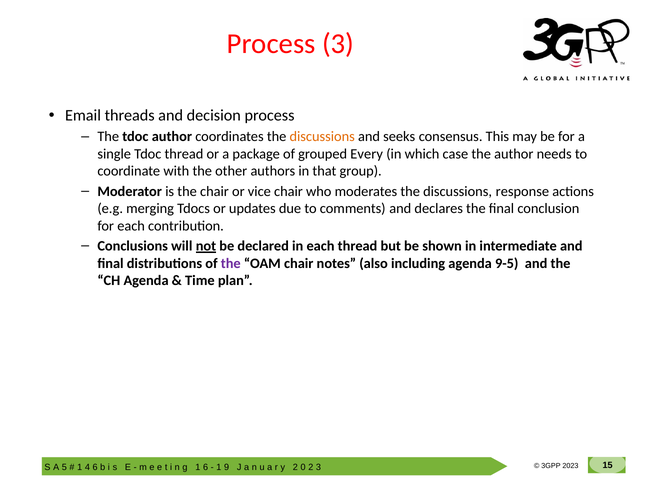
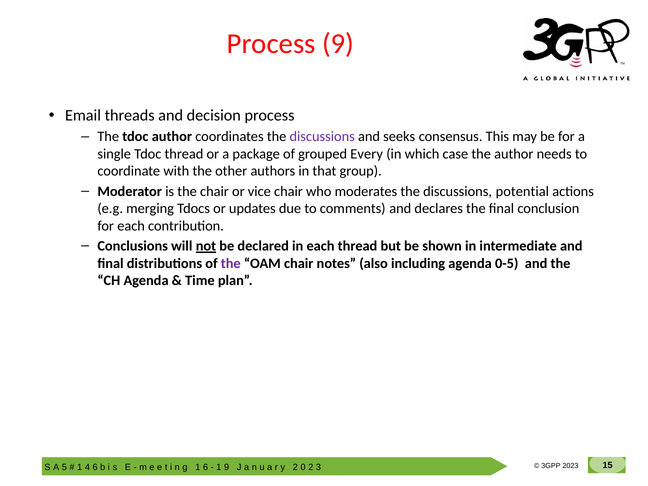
Process 3: 3 -> 9
discussions at (322, 137) colour: orange -> purple
response: response -> potential
9-5: 9-5 -> 0-5
